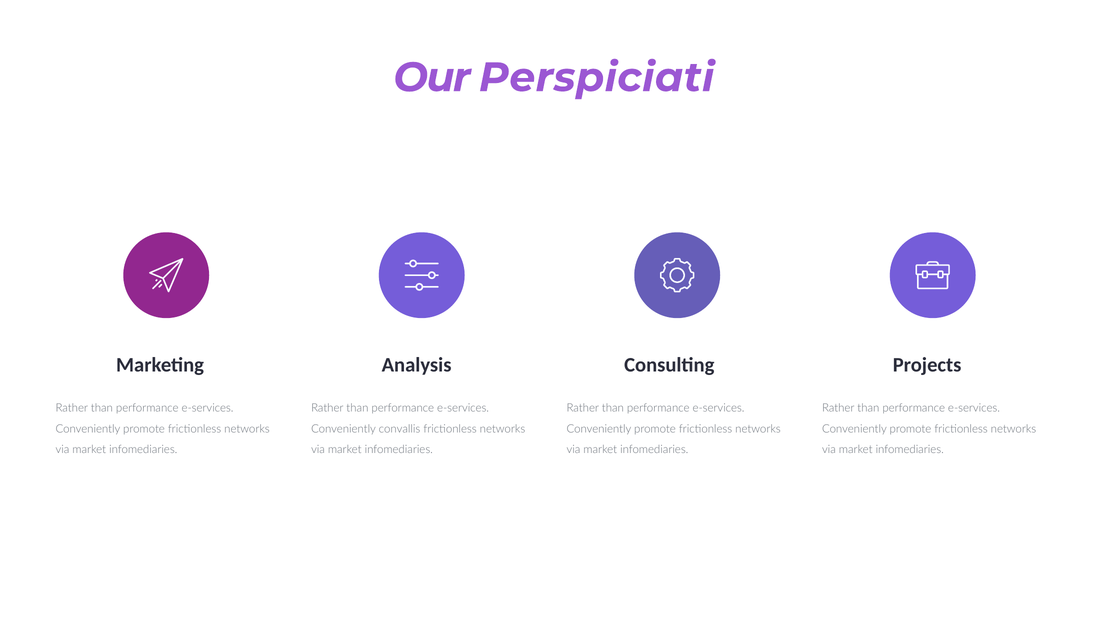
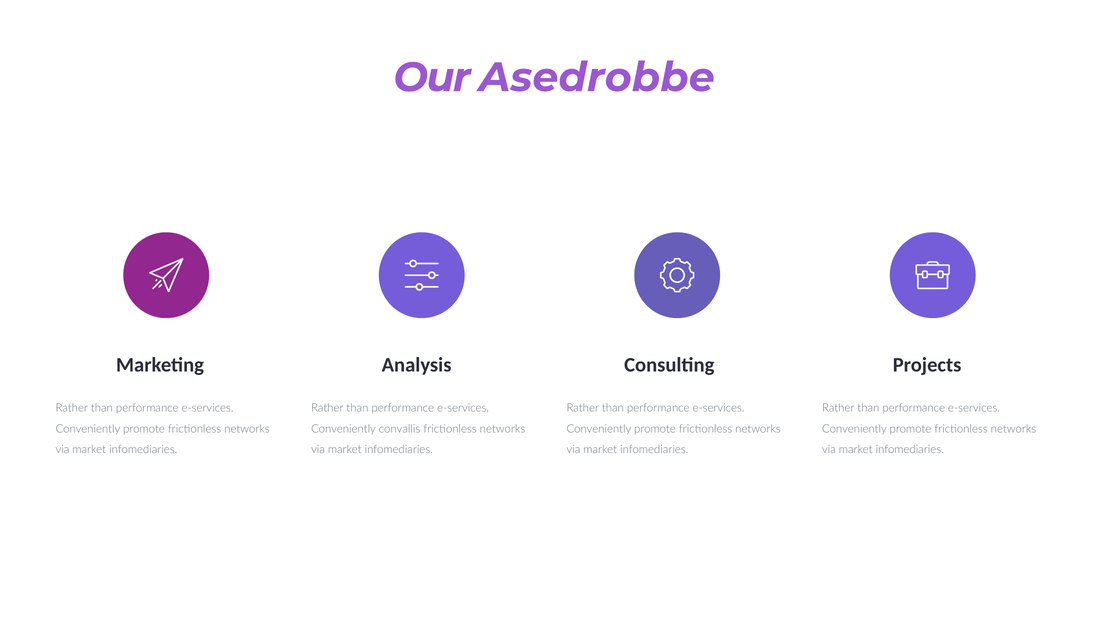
Perspiciati: Perspiciati -> Asedrobbe
